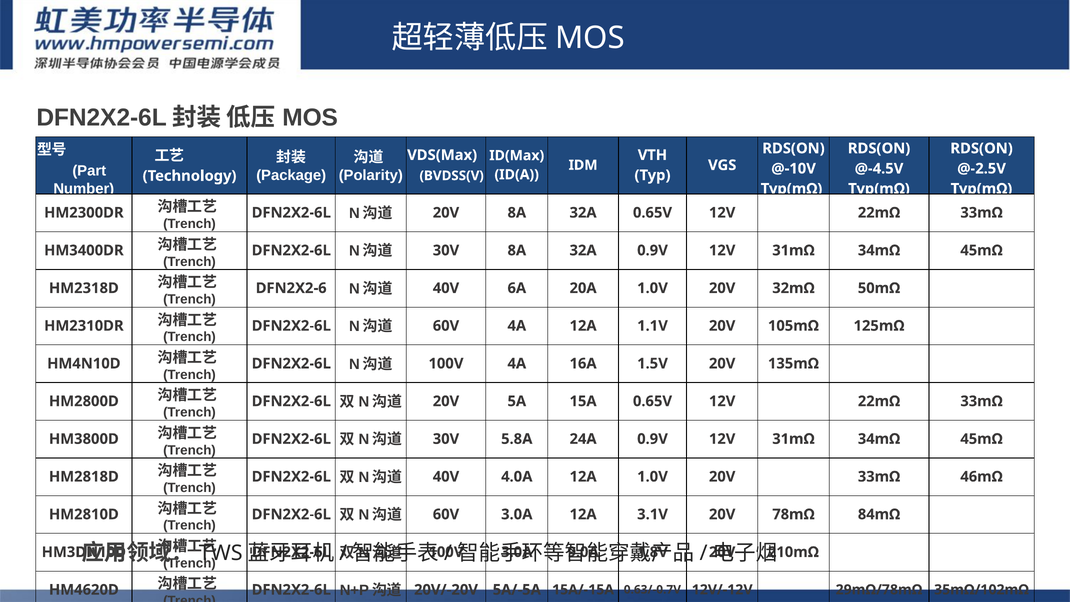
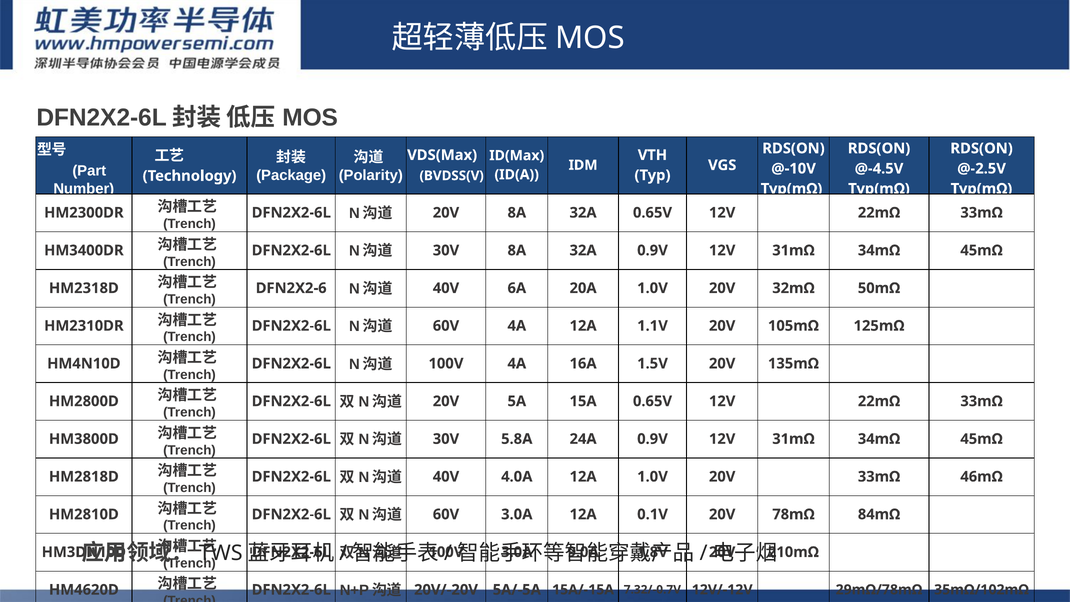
3.1V: 3.1V -> 0.1V
0.63/-0.7V: 0.63/-0.7V -> 7.32/-0.7V
